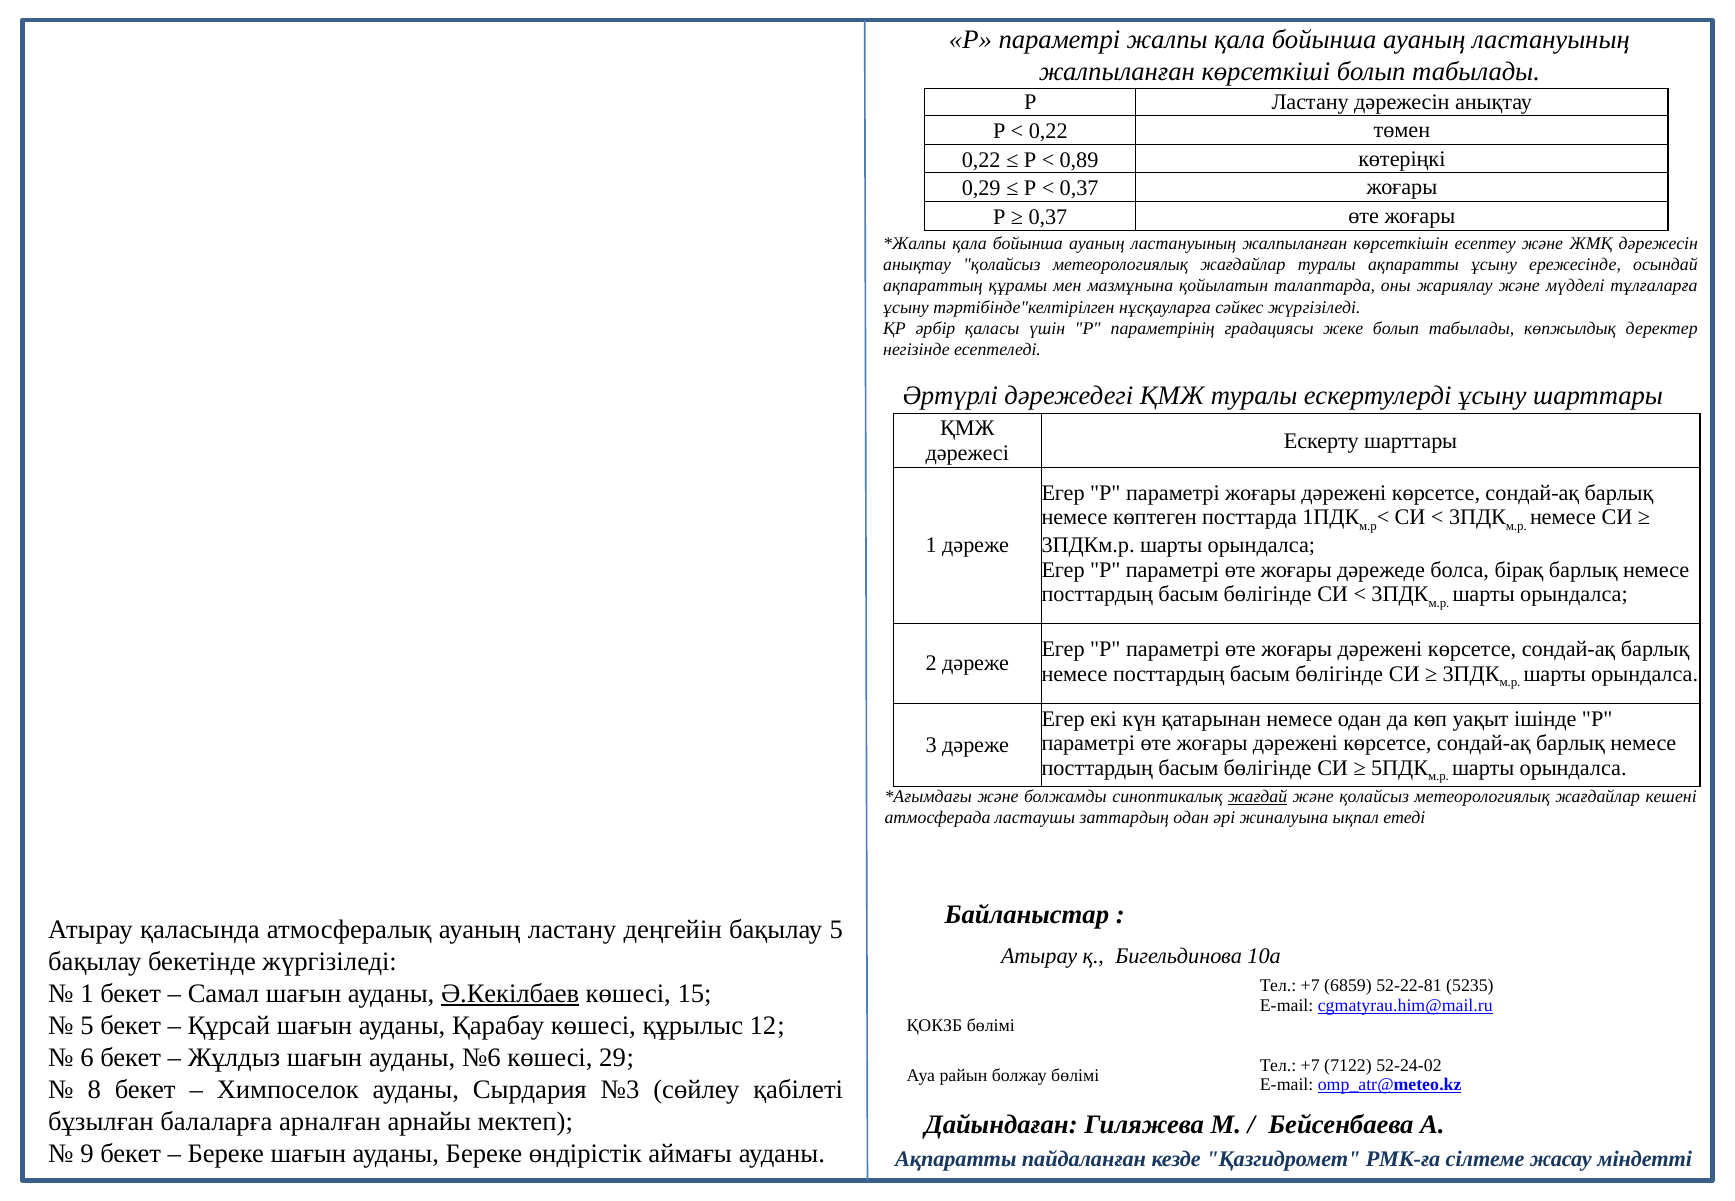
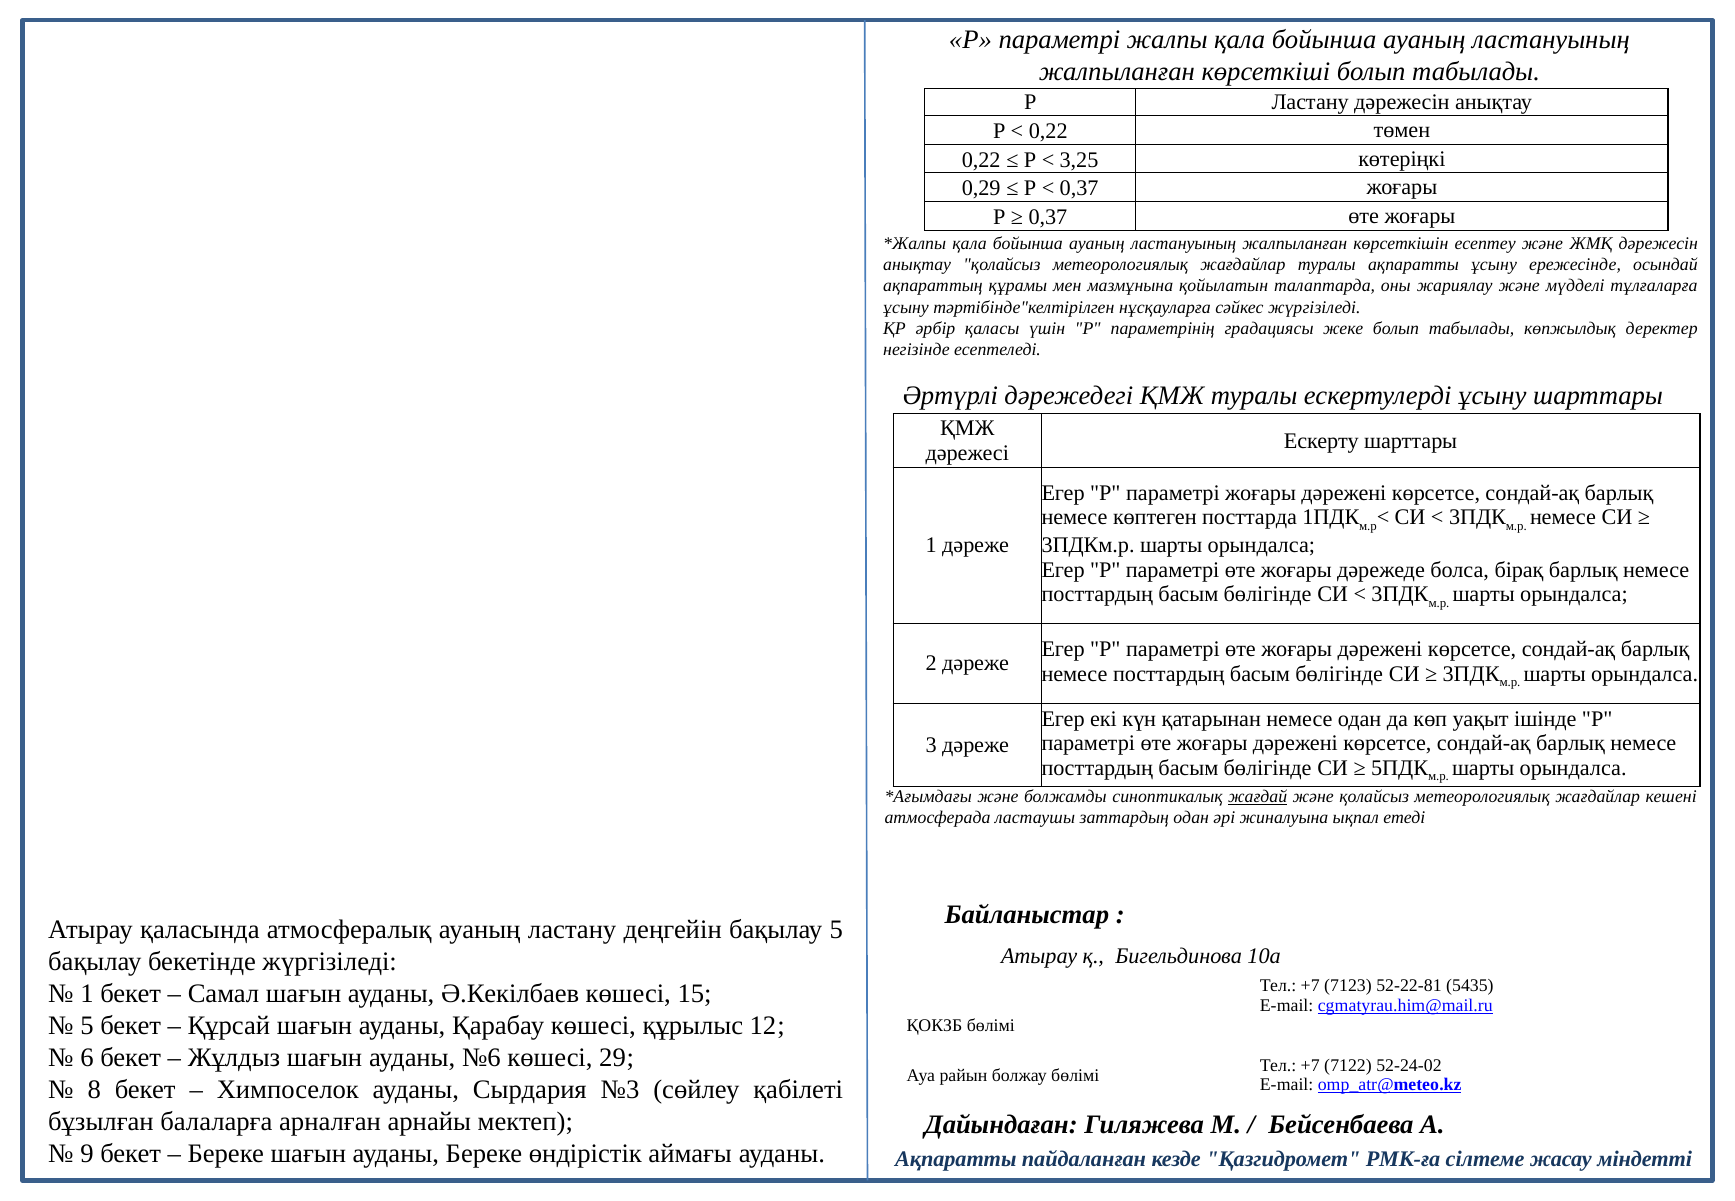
0,89: 0,89 -> 3,25
6859: 6859 -> 7123
5235: 5235 -> 5435
Ә.Кекілбаев underline: present -> none
